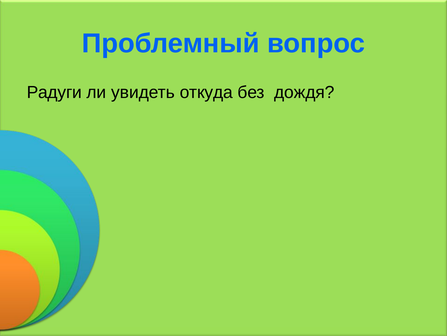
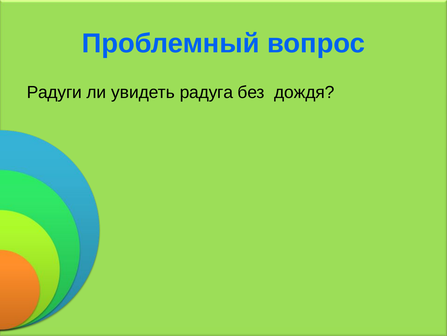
откуда: откуда -> радуга
